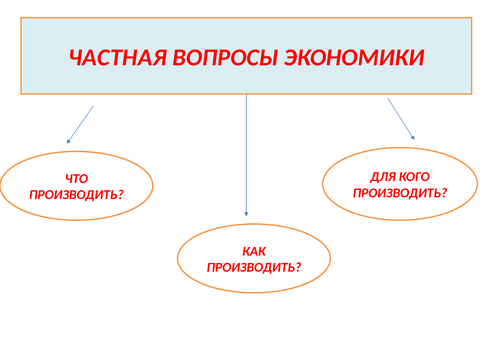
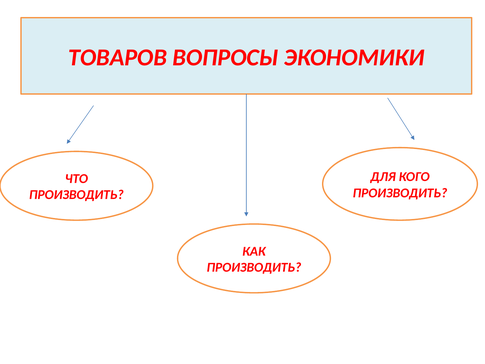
ЧАСТНАЯ: ЧАСТНАЯ -> ТОВАРОВ
